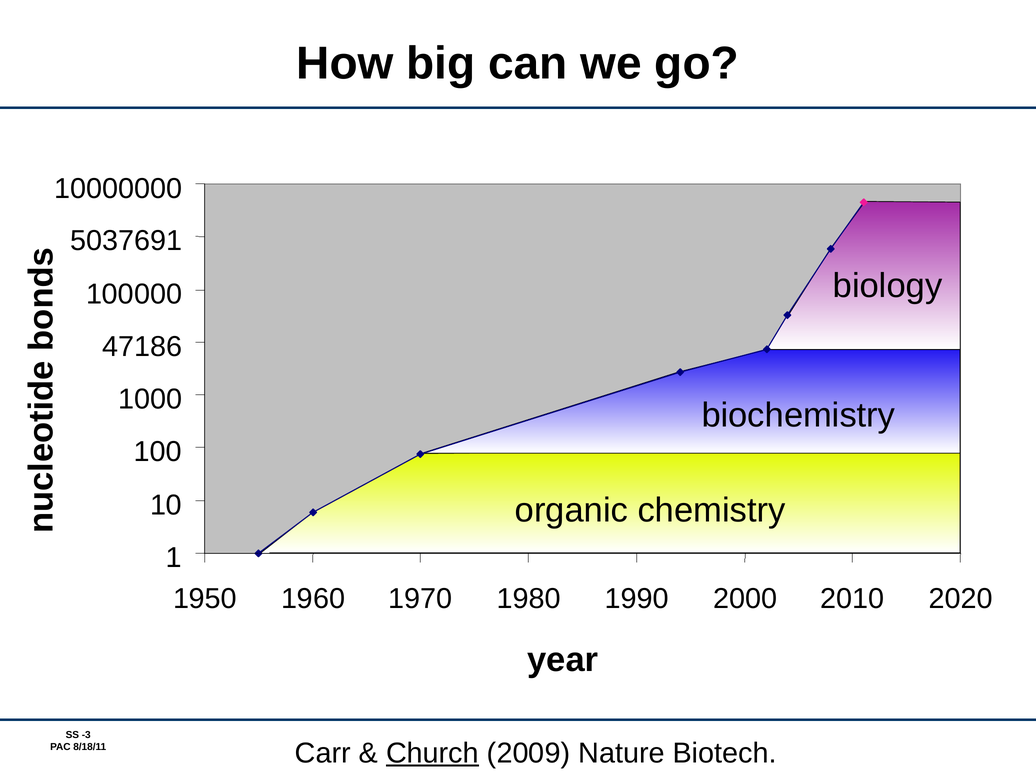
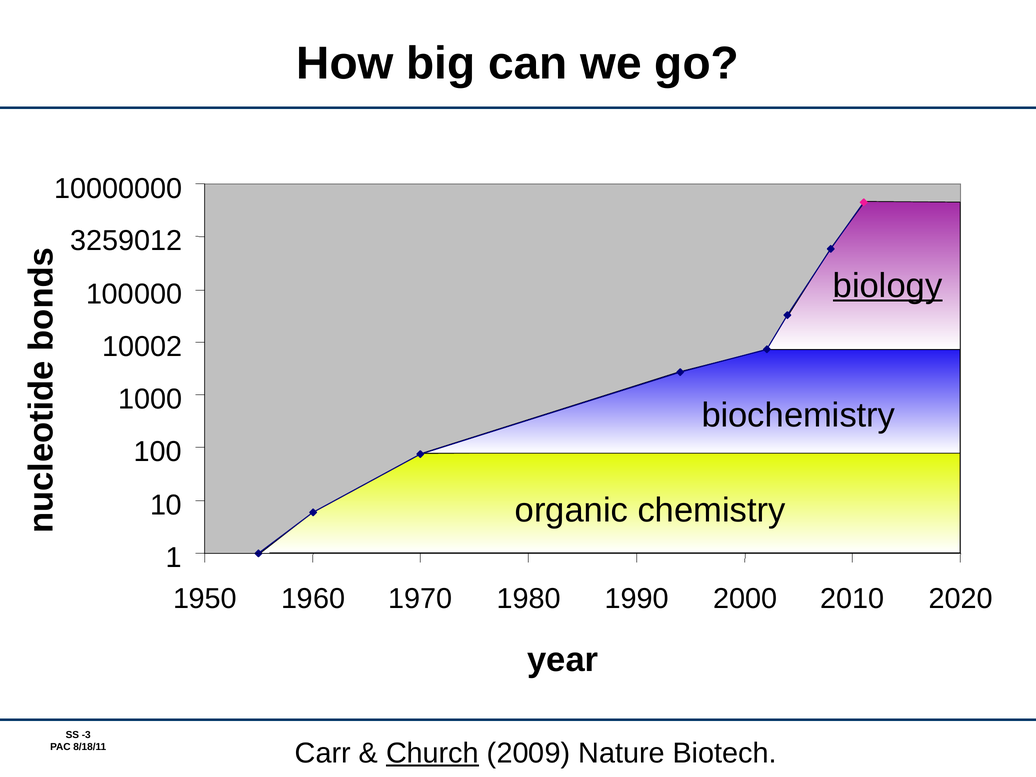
5037691: 5037691 -> 3259012
biology underline: none -> present
47186: 47186 -> 10002
